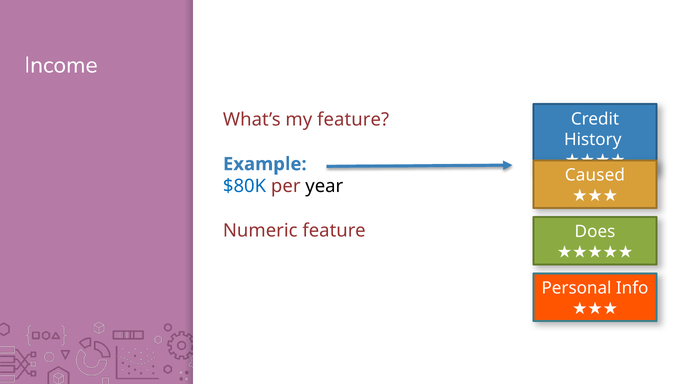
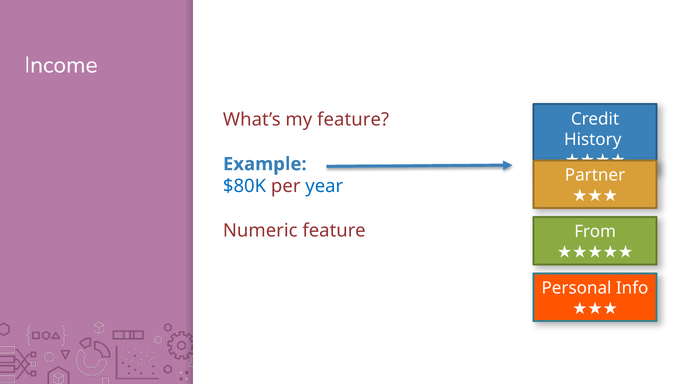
Caused: Caused -> Partner
year colour: black -> blue
Does: Does -> From
